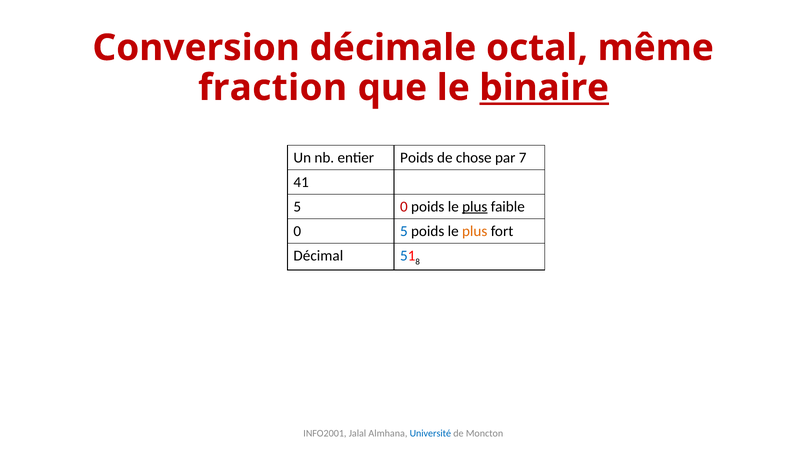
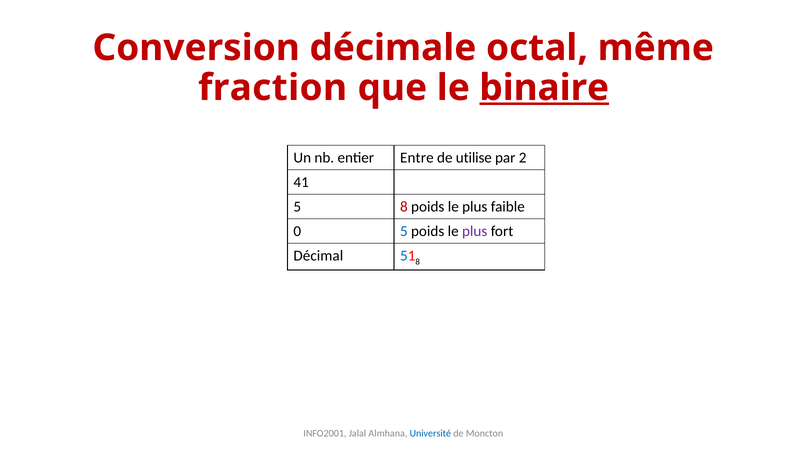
entier Poids: Poids -> Entre
chose: chose -> utilise
7: 7 -> 2
5 0: 0 -> 8
plus at (475, 207) underline: present -> none
plus at (475, 231) colour: orange -> purple
